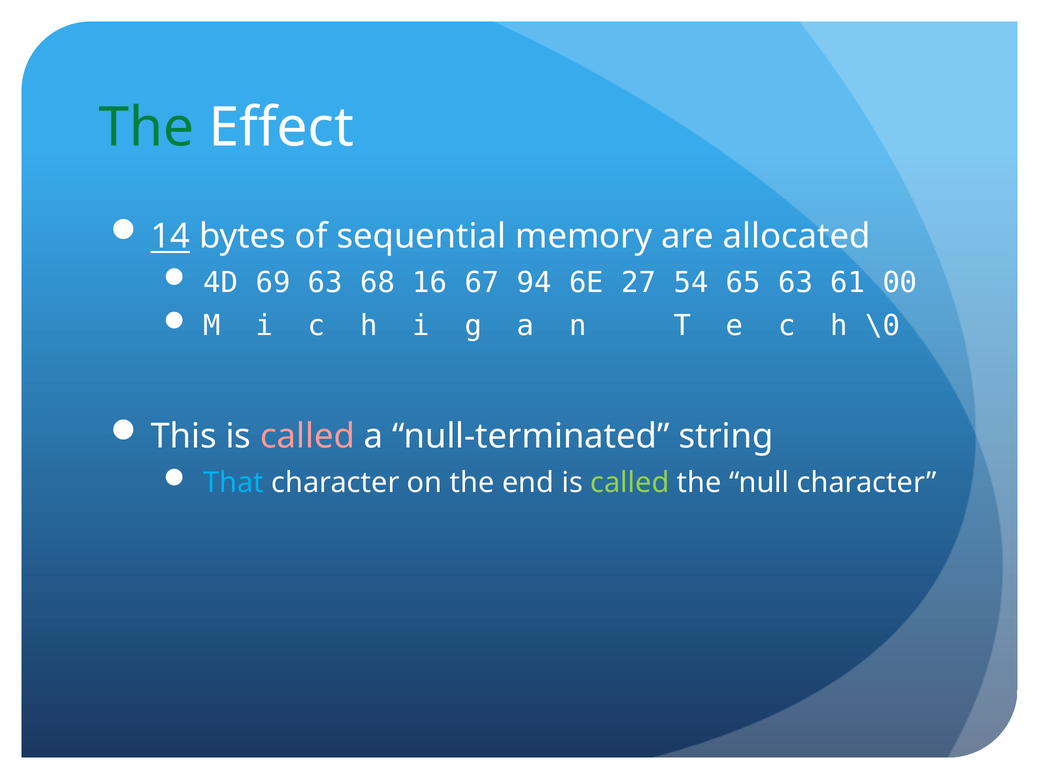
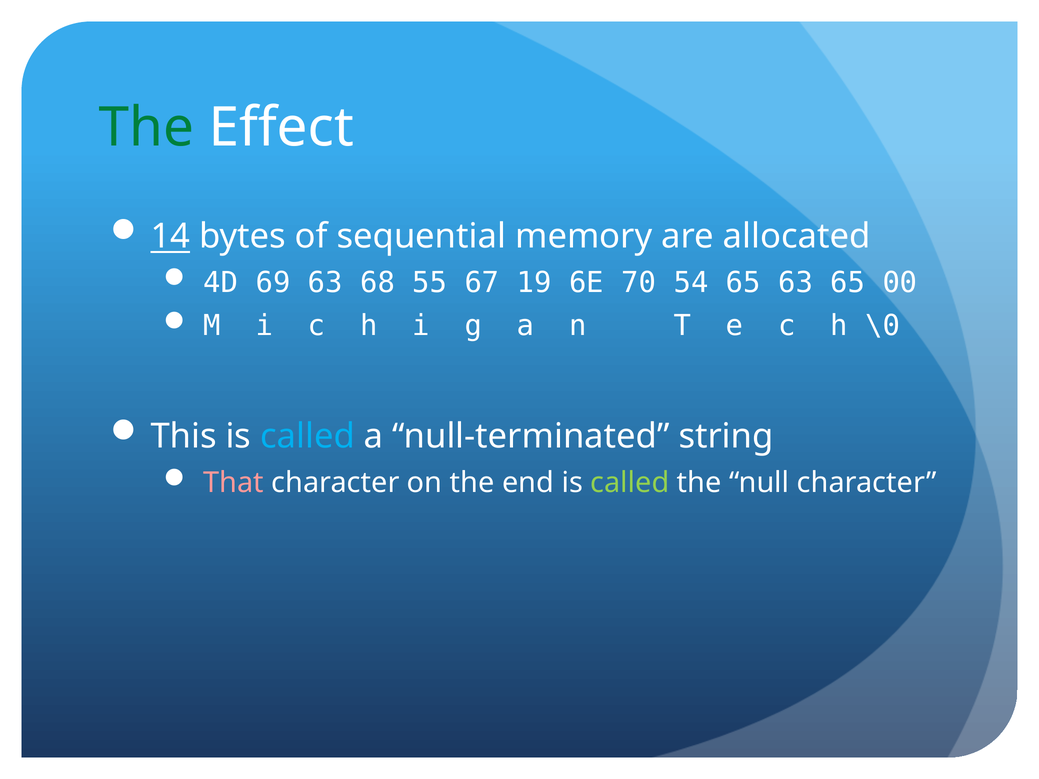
16: 16 -> 55
94: 94 -> 19
27: 27 -> 70
63 61: 61 -> 65
called at (307, 437) colour: pink -> light blue
That colour: light blue -> pink
